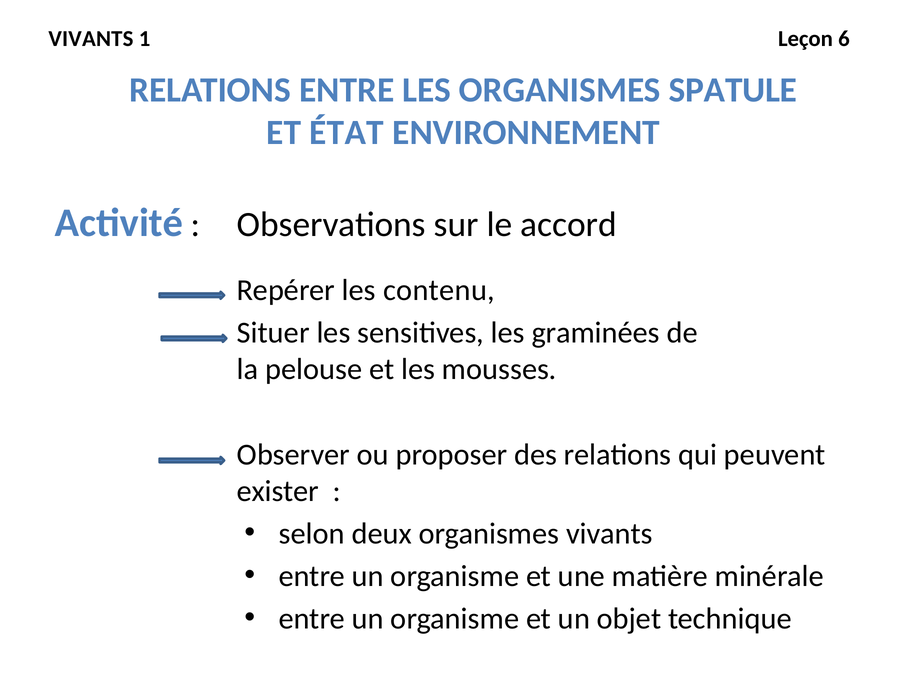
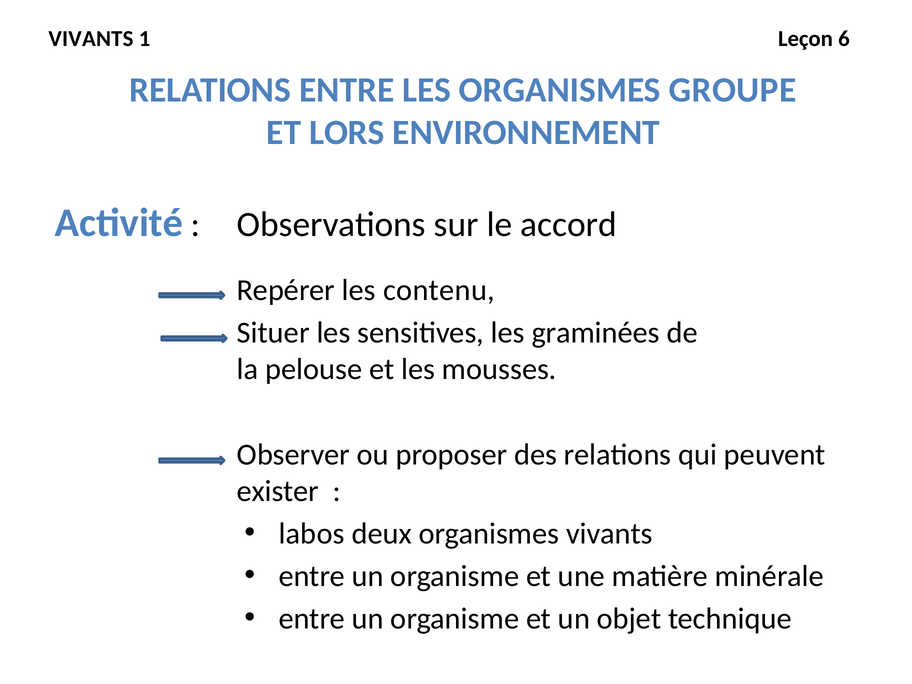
SPATULE: SPATULE -> GROUPE
ÉTAT: ÉTAT -> LORS
selon: selon -> labos
